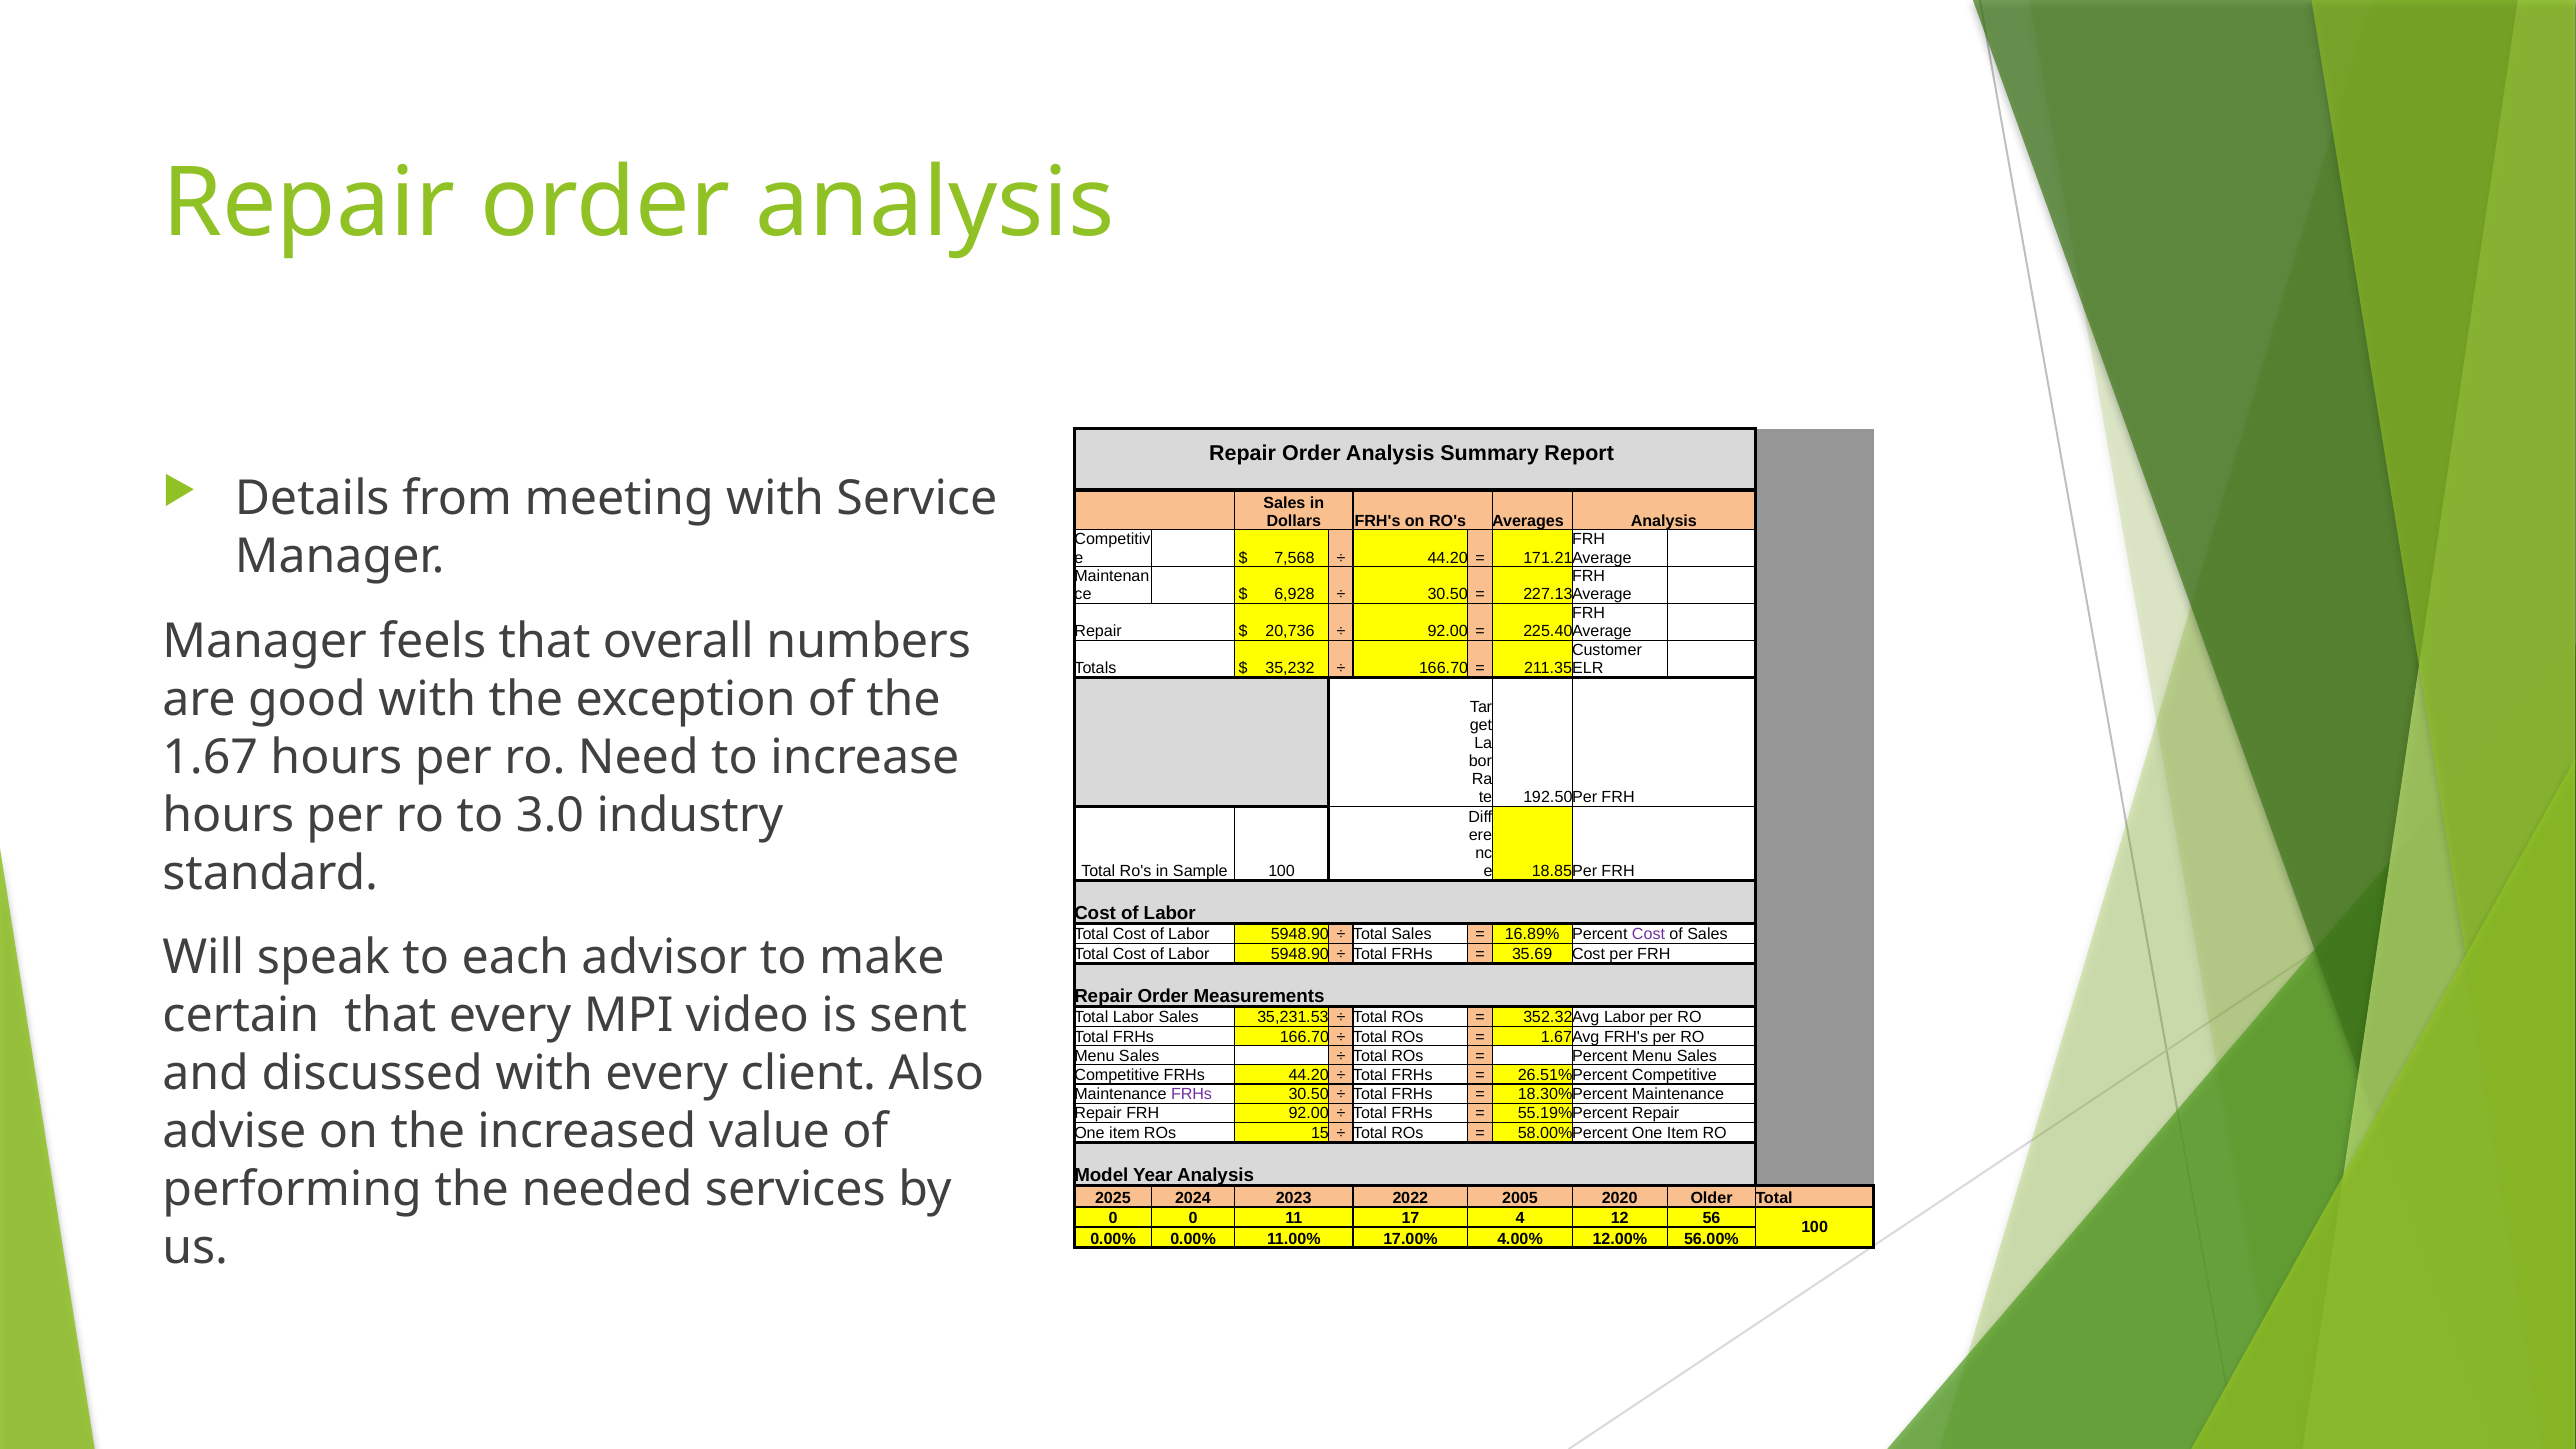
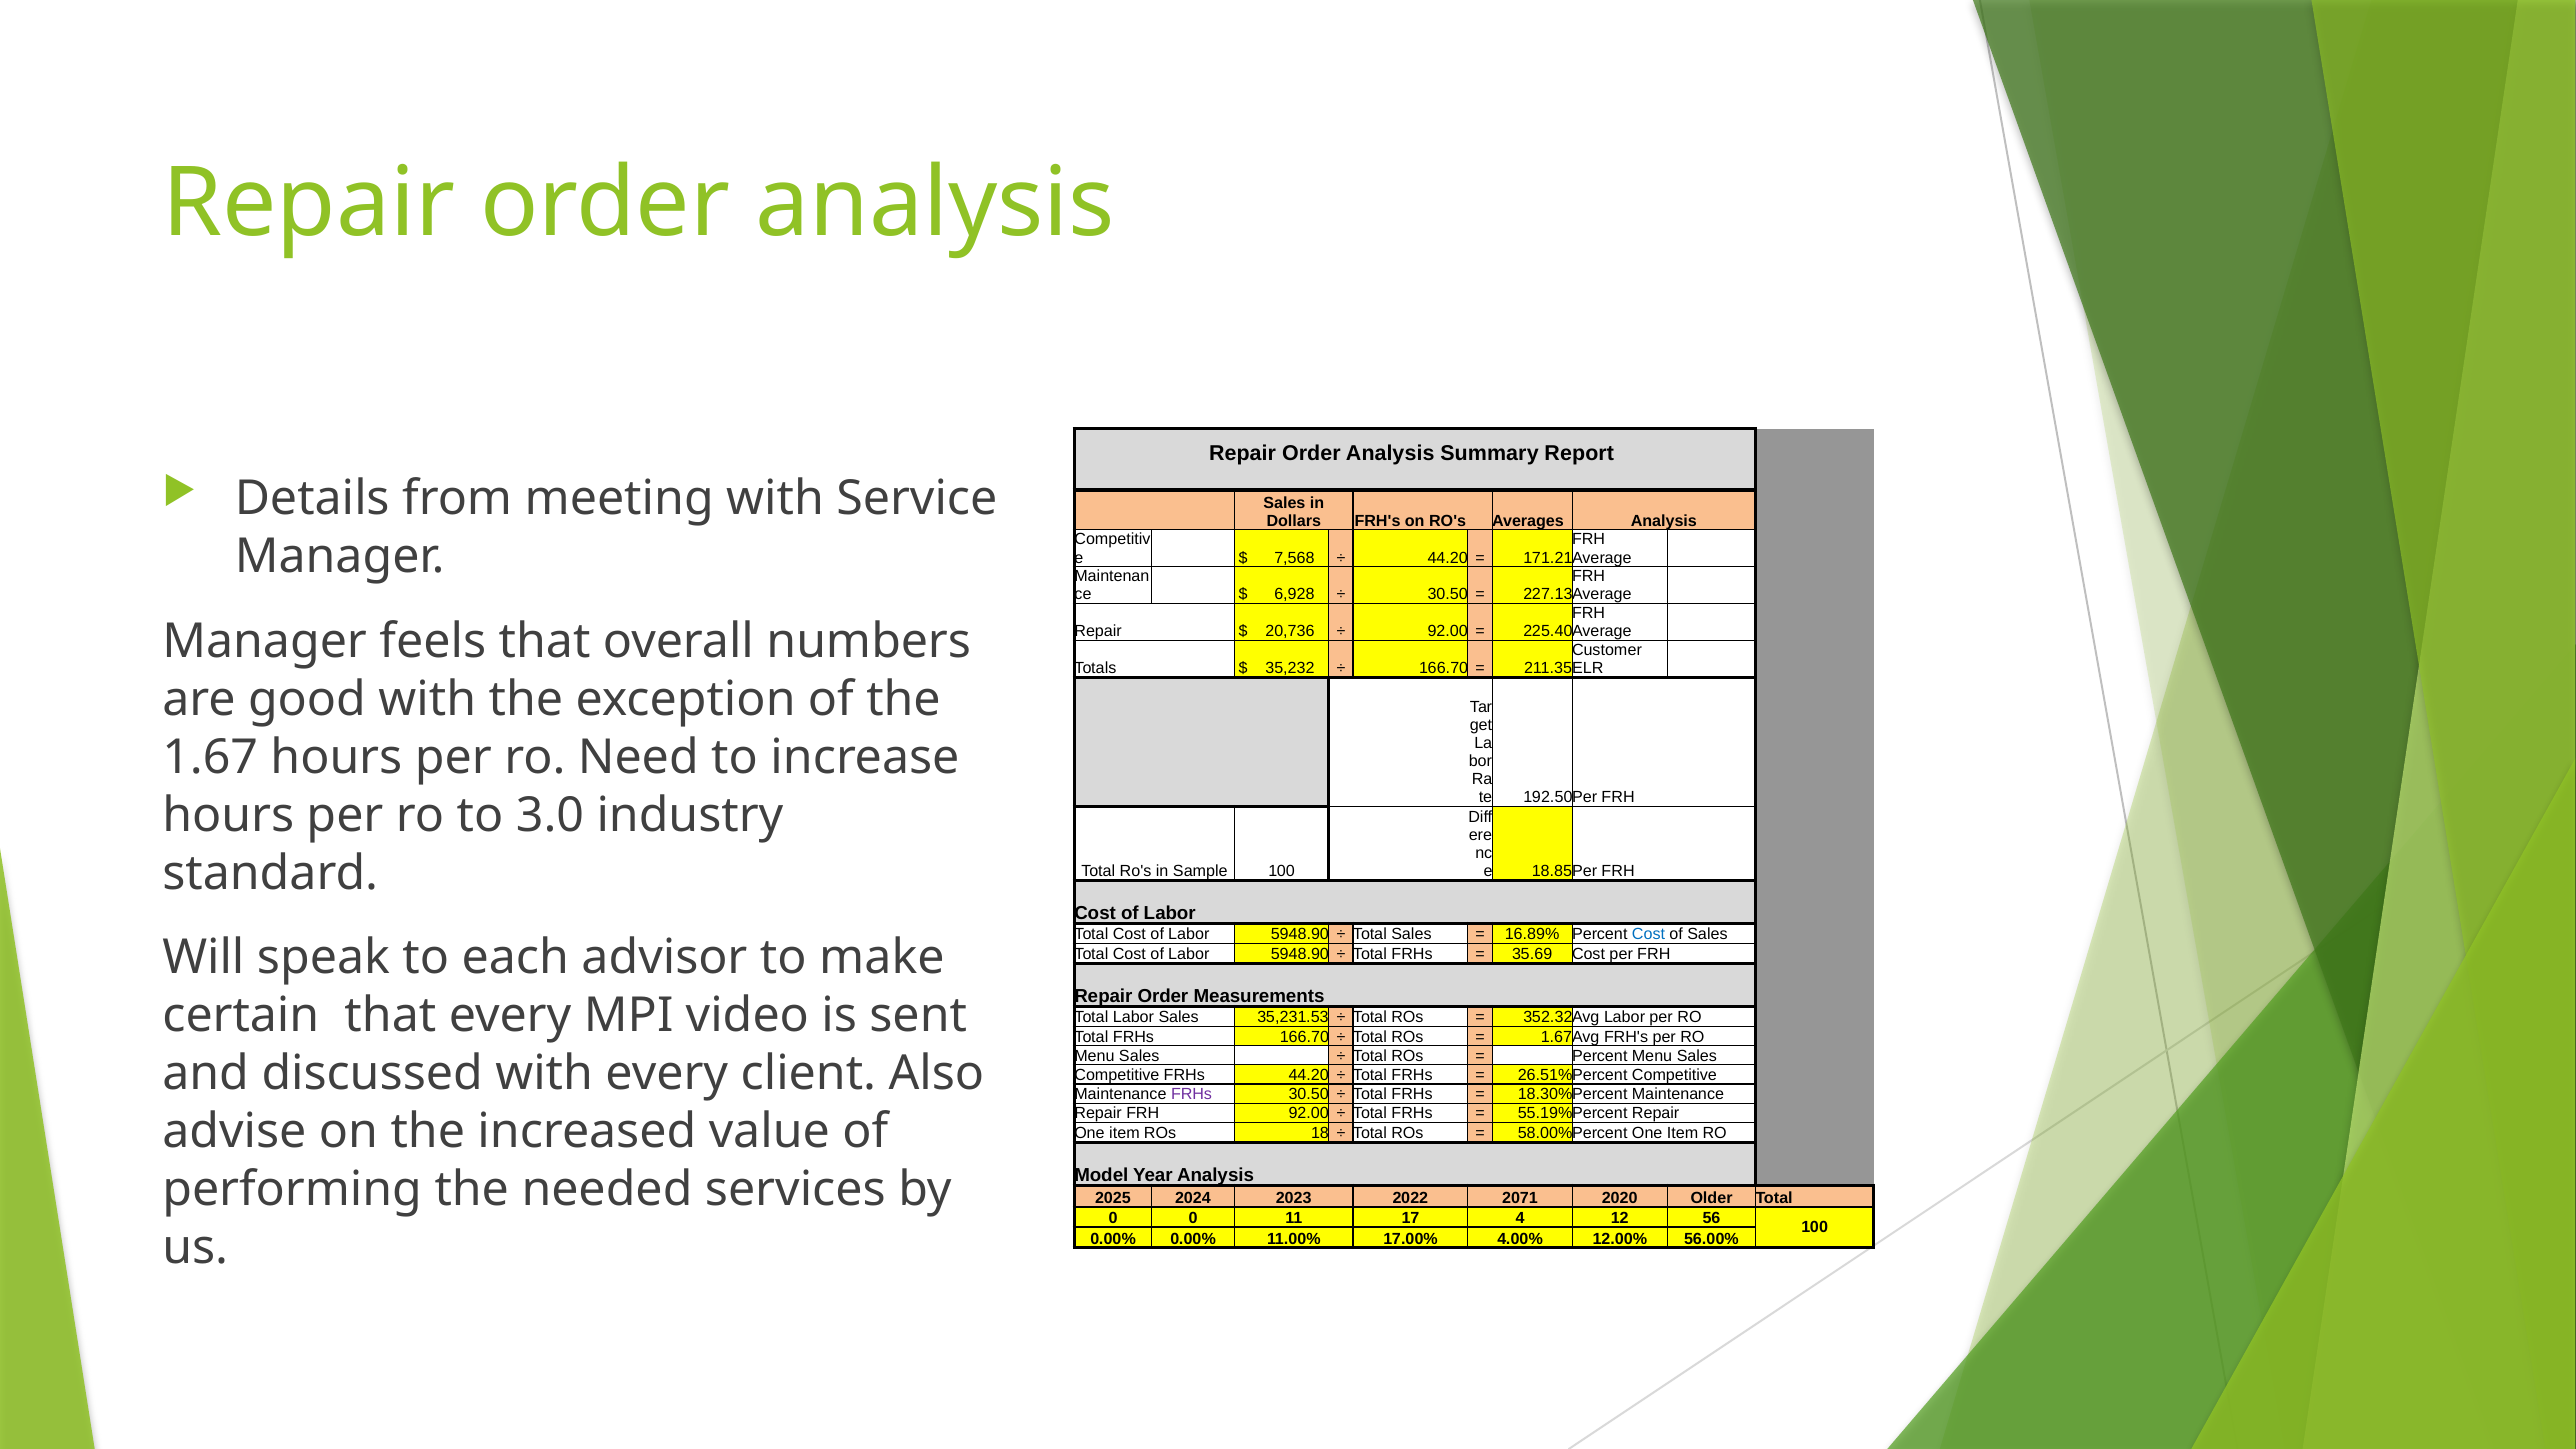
Cost at (1649, 935) colour: purple -> blue
15: 15 -> 18
2005: 2005 -> 2071
